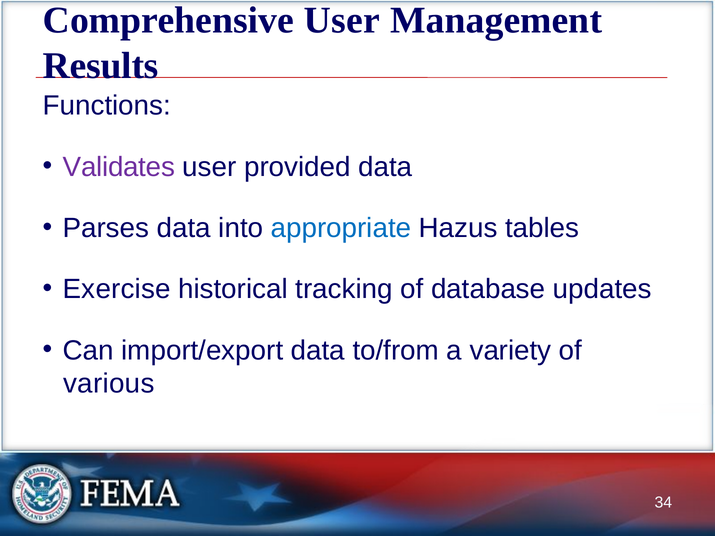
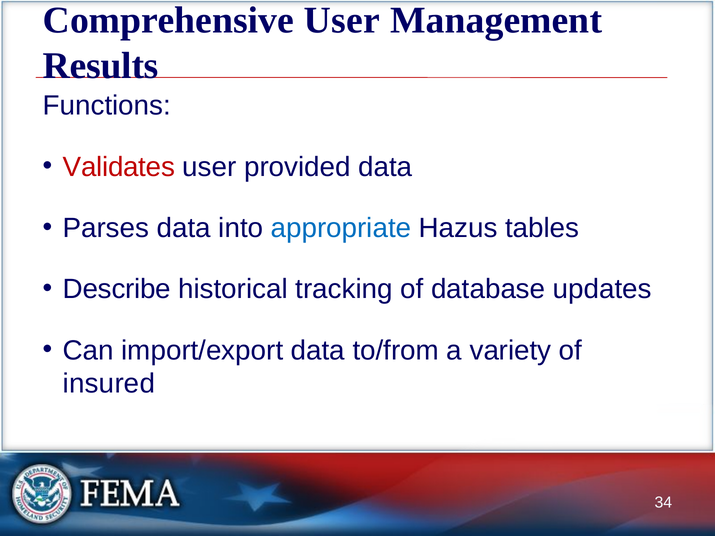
Validates colour: purple -> red
Exercise: Exercise -> Describe
various: various -> insured
